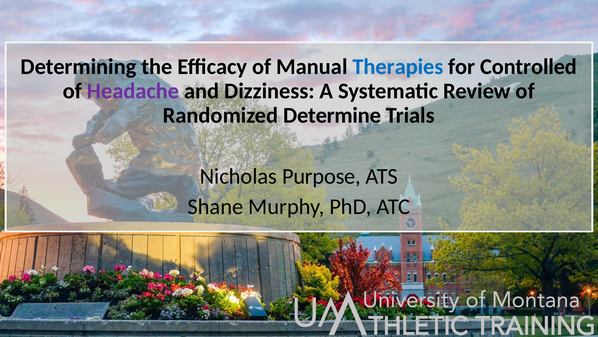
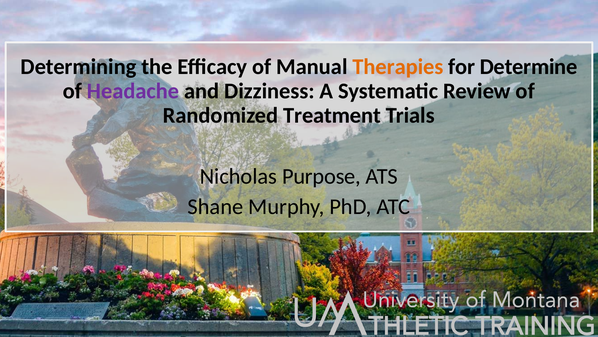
Therapies colour: blue -> orange
Controlled: Controlled -> Determine
Determine: Determine -> Treatment
